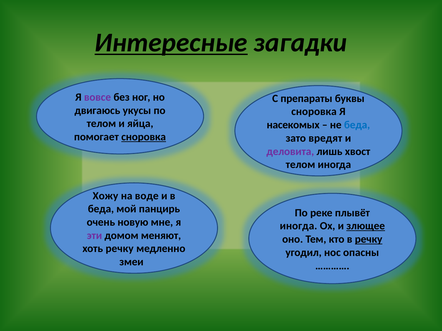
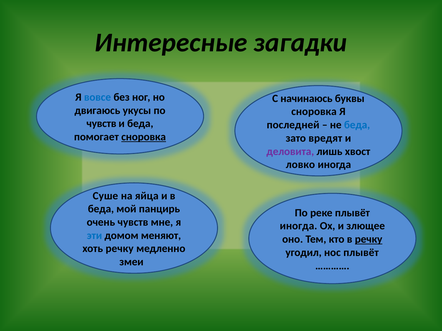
Интересные underline: present -> none
вовсе colour: purple -> blue
препараты: препараты -> начинаюсь
телом at (101, 124): телом -> чувств
и яйца: яйца -> беда
насекомых: насекомых -> последней
телом at (300, 165): телом -> ловко
Хожу: Хожу -> Суше
воде: воде -> яйца
очень новую: новую -> чувств
злющее underline: present -> none
эти colour: purple -> blue
нос опасны: опасны -> плывёт
